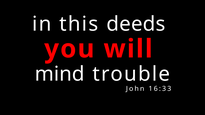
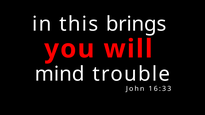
deeds: deeds -> brings
